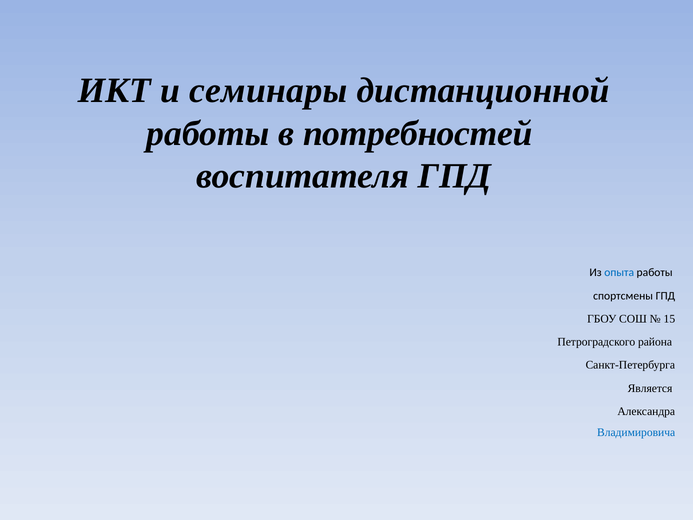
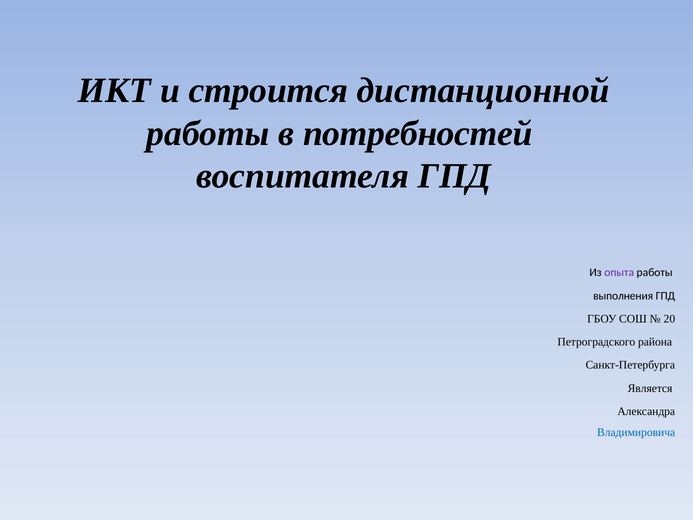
семинары: семинары -> строится
опыта colour: blue -> purple
спортсмены: спортсмены -> выполнения
15: 15 -> 20
